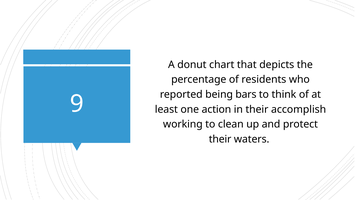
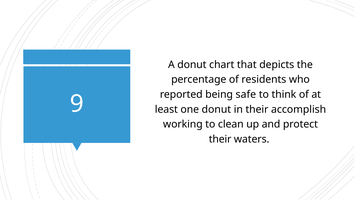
bars: bars -> safe
one action: action -> donut
